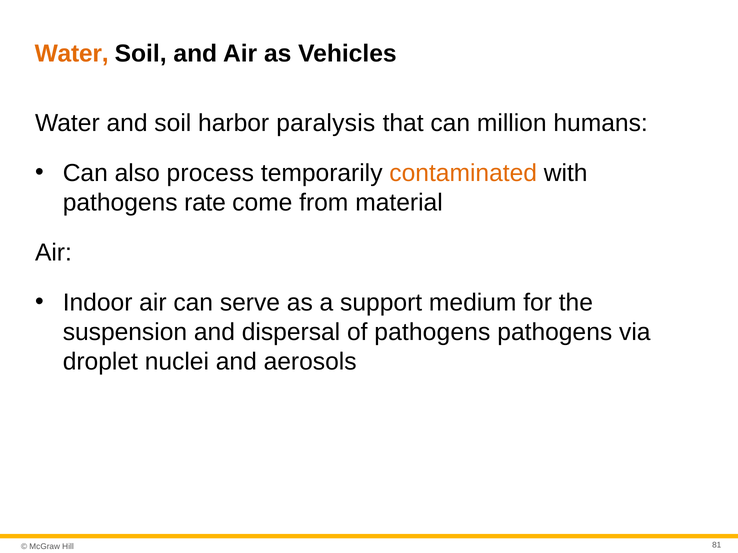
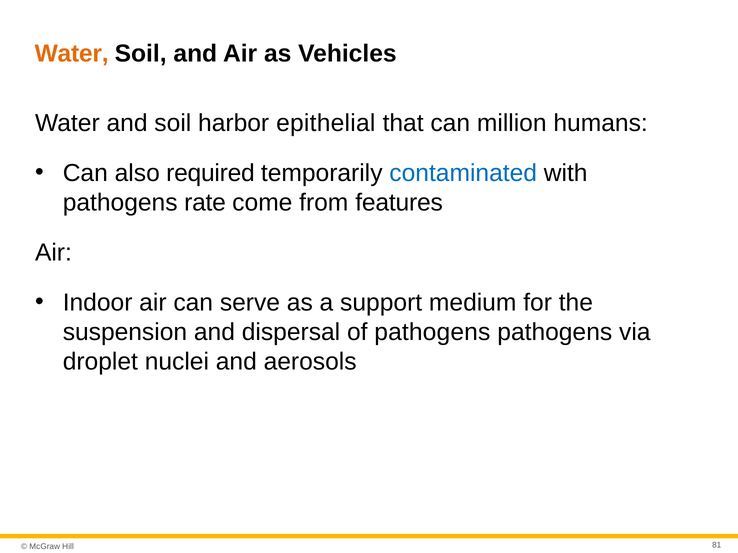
paralysis: paralysis -> epithelial
process: process -> required
contaminated colour: orange -> blue
material: material -> features
